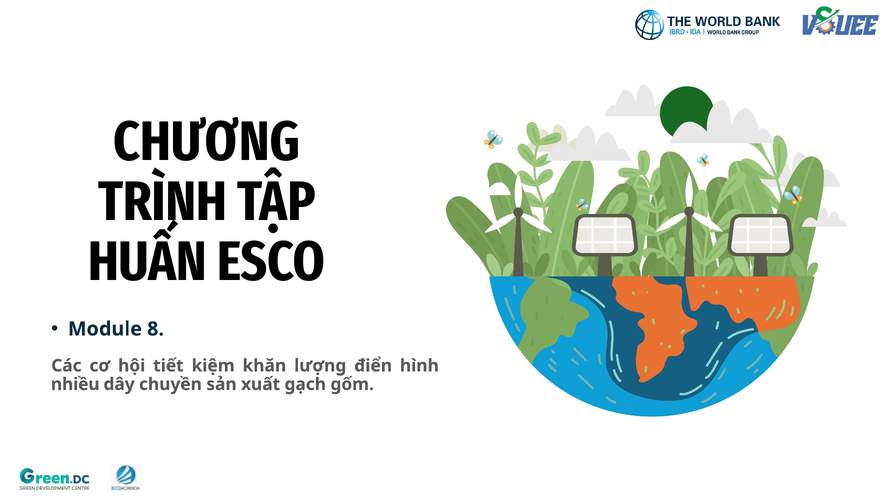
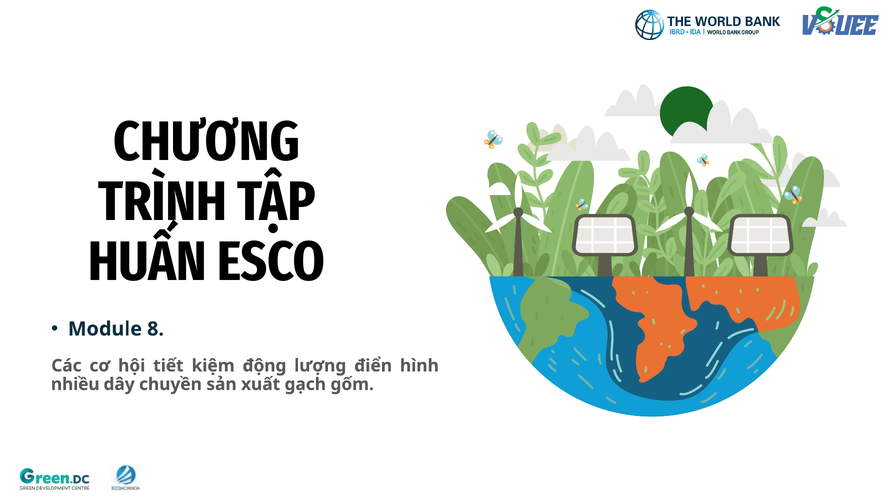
khăn: khăn -> động
